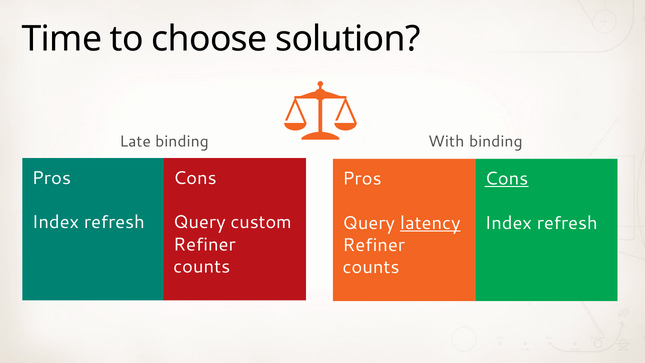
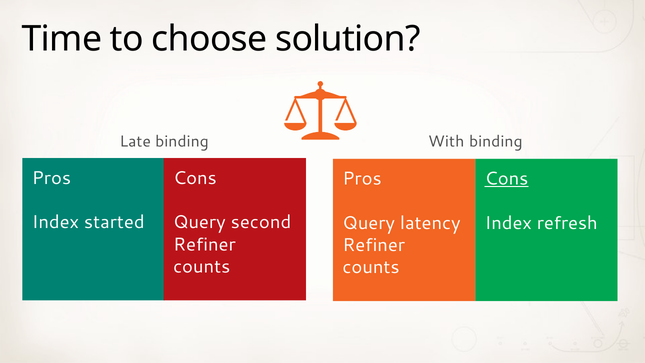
refresh at (114, 222): refresh -> started
custom: custom -> second
latency underline: present -> none
